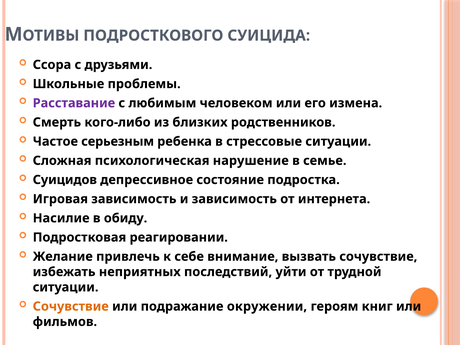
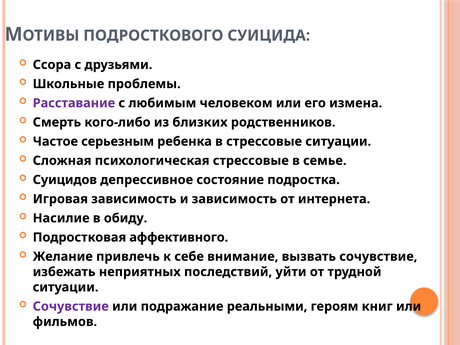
психологическая нарушение: нарушение -> стрессовые
реагировании: реагировании -> аффективного
Сочувствие at (71, 306) colour: orange -> purple
окружении: окружении -> реальными
